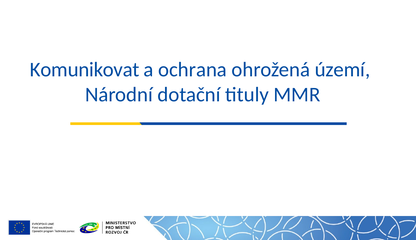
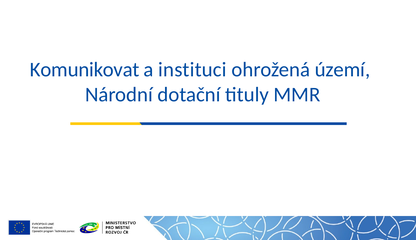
ochrana: ochrana -> instituci
